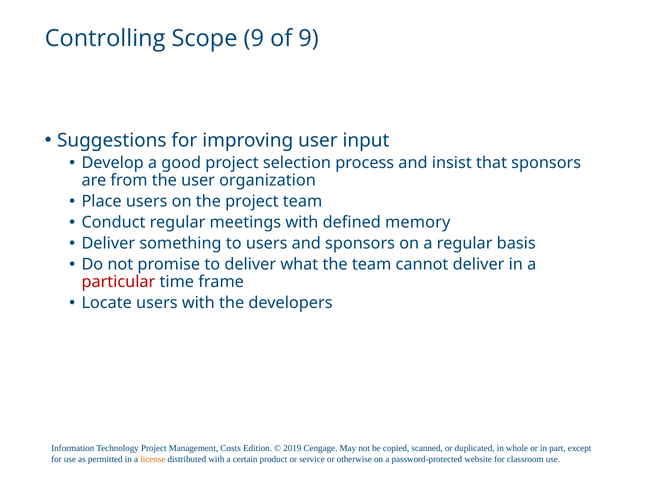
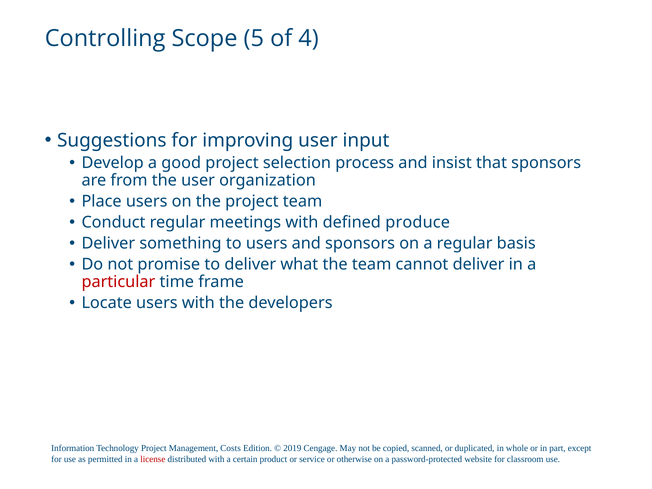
Scope 9: 9 -> 5
of 9: 9 -> 4
memory: memory -> produce
license colour: orange -> red
